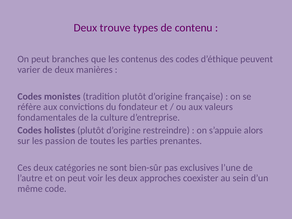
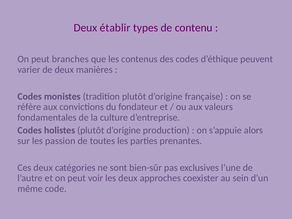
trouve: trouve -> établir
restreindre: restreindre -> production
